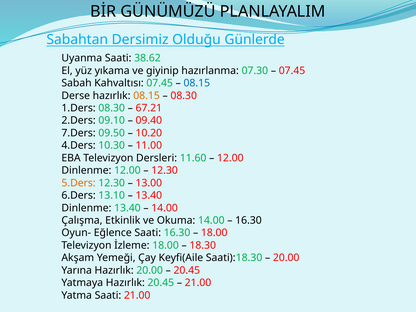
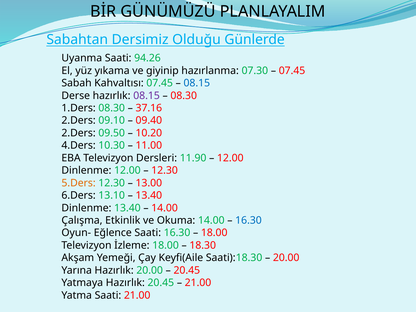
38.62: 38.62 -> 94.26
08.15 at (147, 96) colour: orange -> purple
67.21: 67.21 -> 37.16
7.Ders at (79, 133): 7.Ders -> 2.Ders
11.60: 11.60 -> 11.90
16.30 at (248, 220) colour: black -> blue
